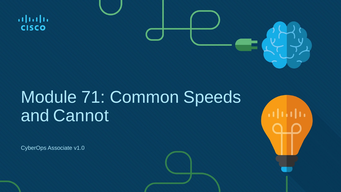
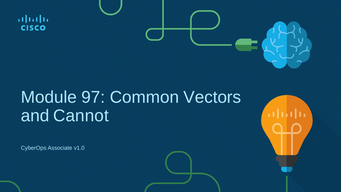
71: 71 -> 97
Speeds: Speeds -> Vectors
